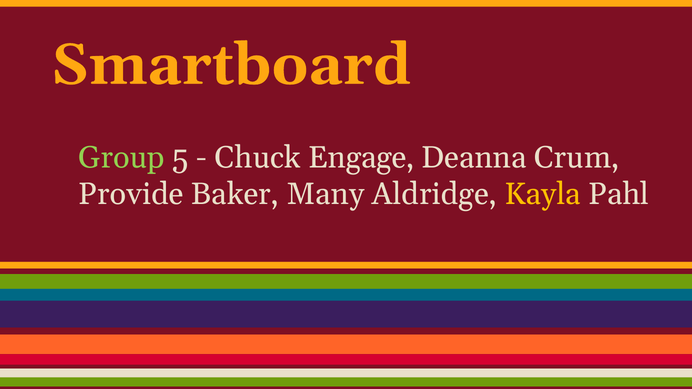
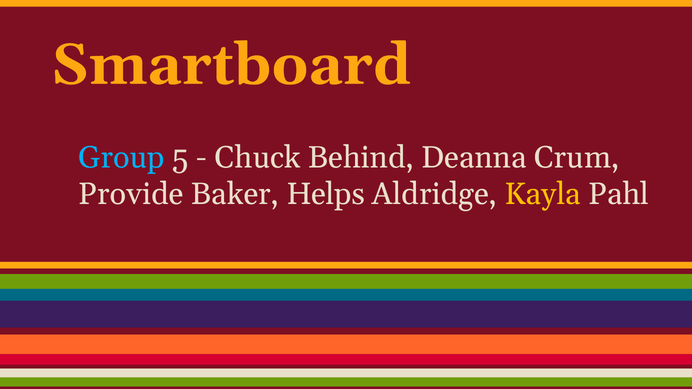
Group colour: light green -> light blue
Engage: Engage -> Behind
Many: Many -> Helps
